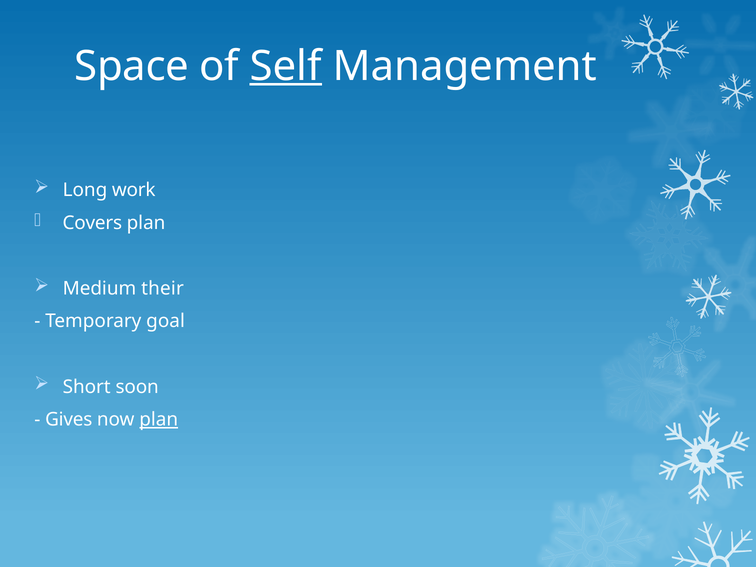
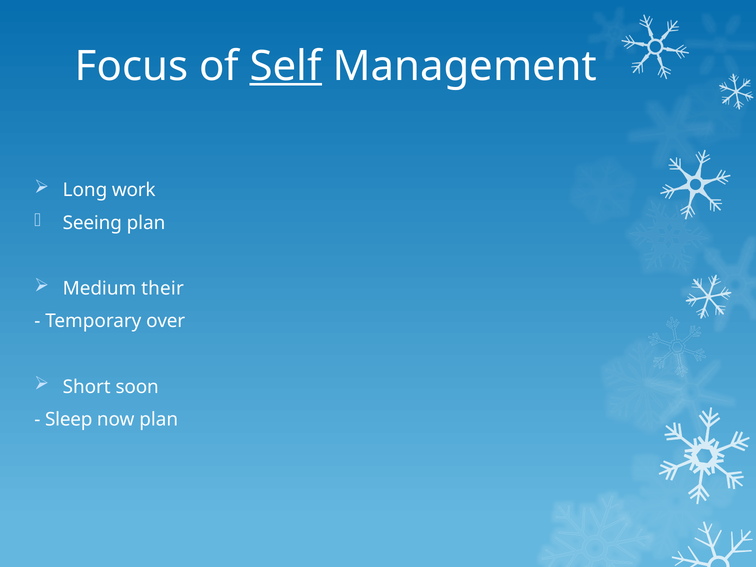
Space: Space -> Focus
Covers: Covers -> Seeing
goal: goal -> over
Gives: Gives -> Sleep
plan at (159, 420) underline: present -> none
